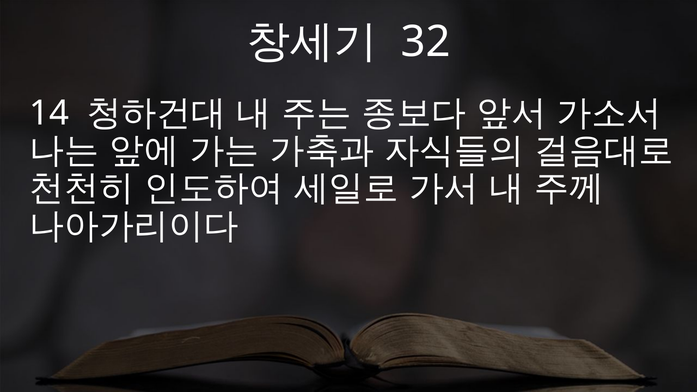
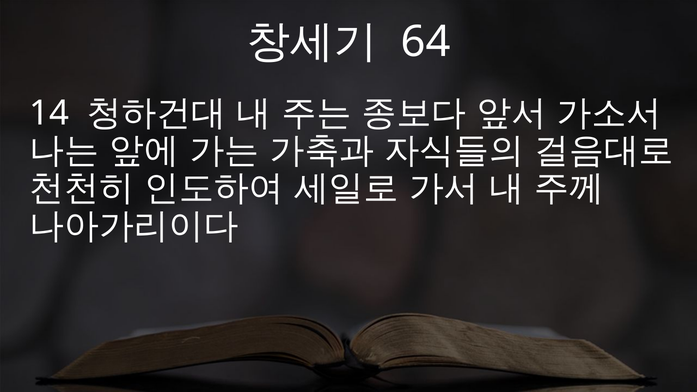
32: 32 -> 64
